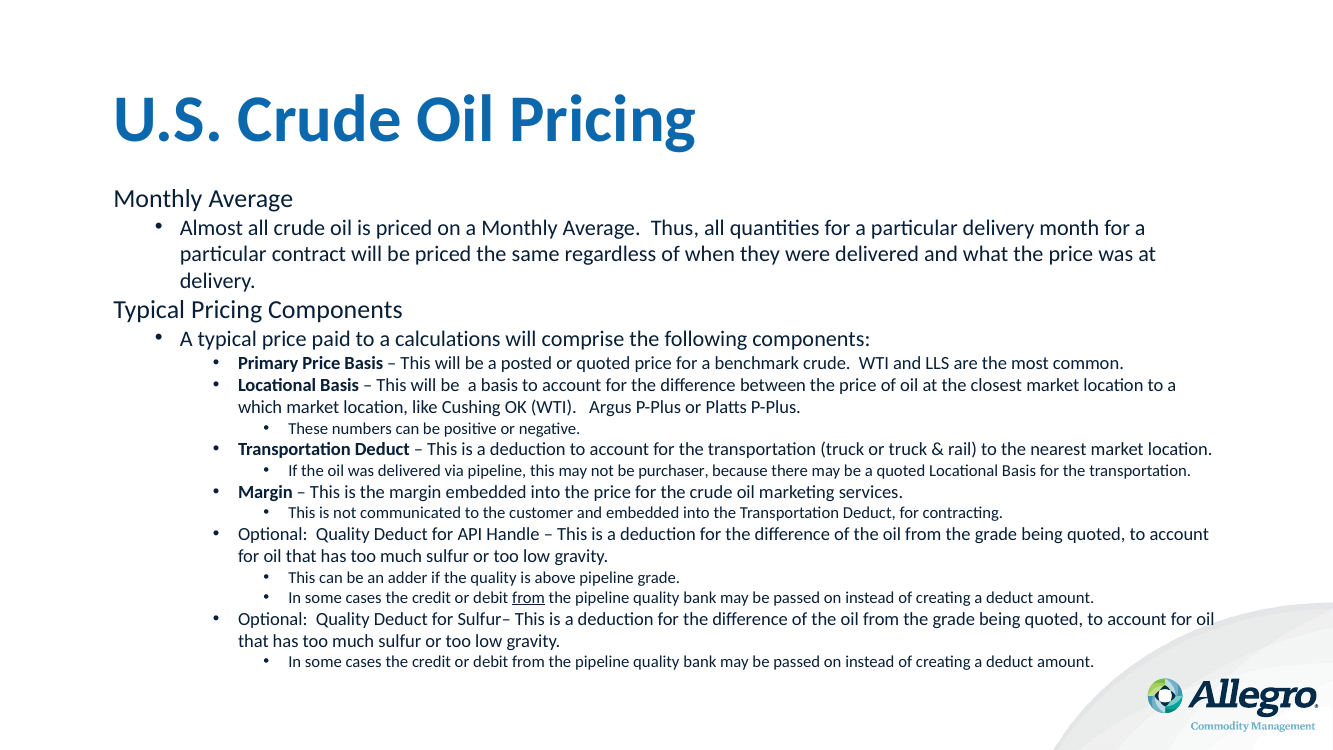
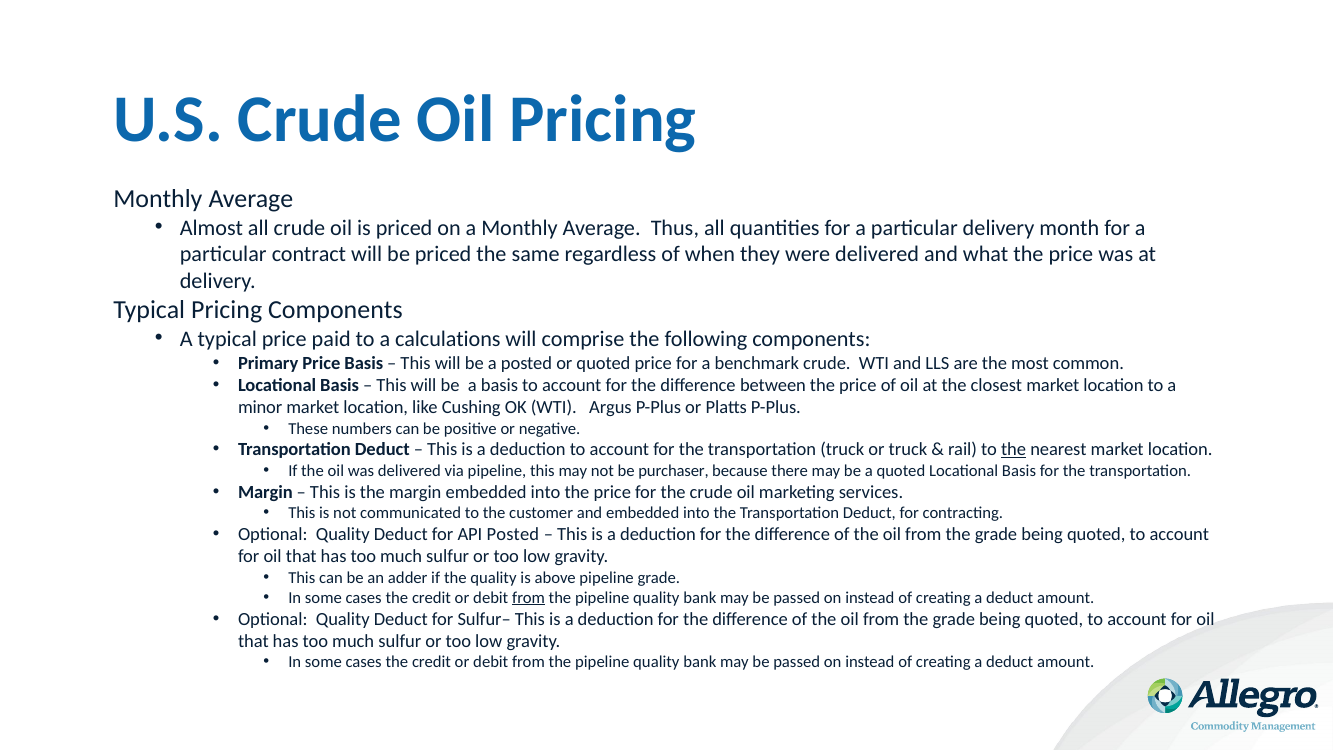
which: which -> minor
the at (1014, 450) underline: none -> present
API Handle: Handle -> Posted
